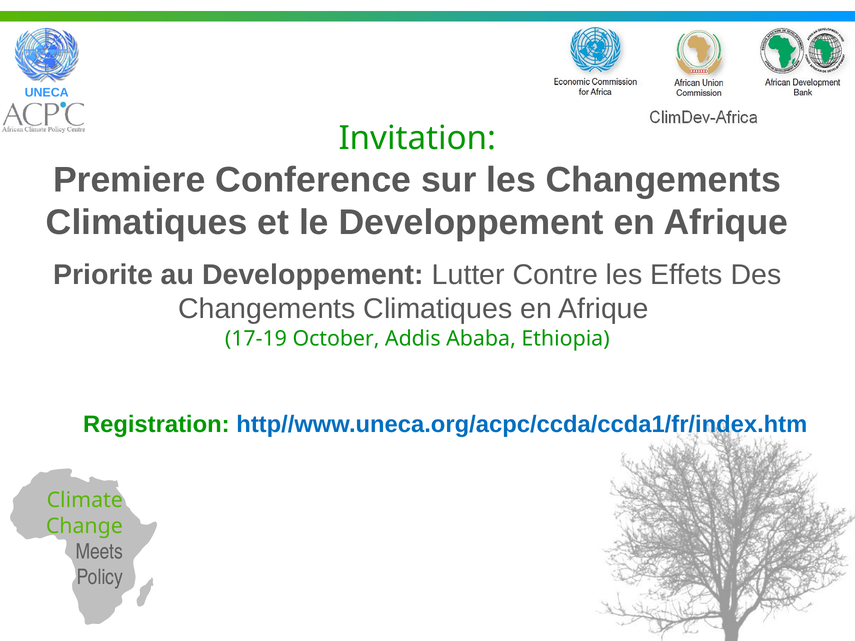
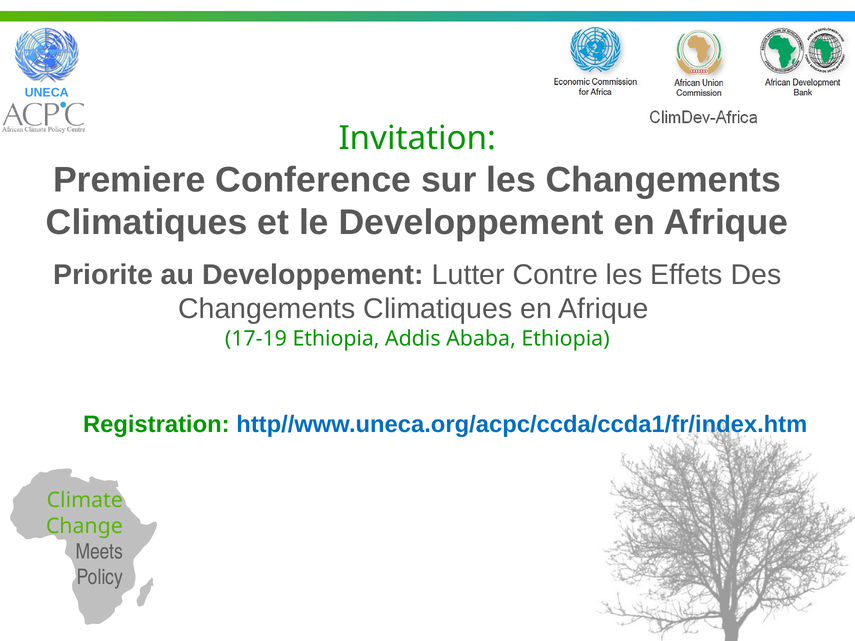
17-19 October: October -> Ethiopia
